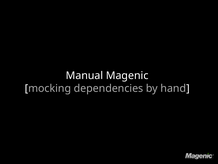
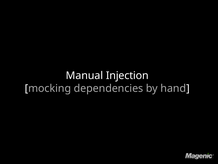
Magenic: Magenic -> Injection
